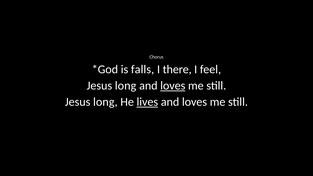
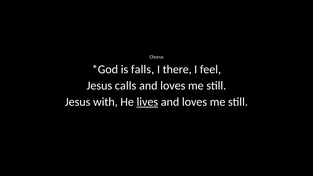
long at (126, 86): long -> calls
loves at (173, 86) underline: present -> none
long at (105, 102): long -> with
